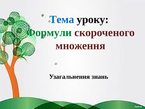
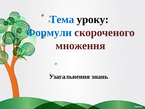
Формули colour: green -> blue
